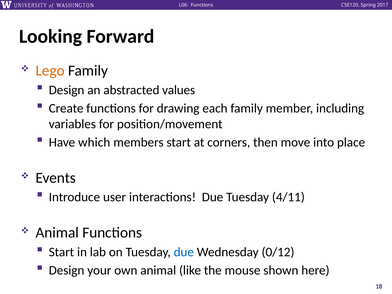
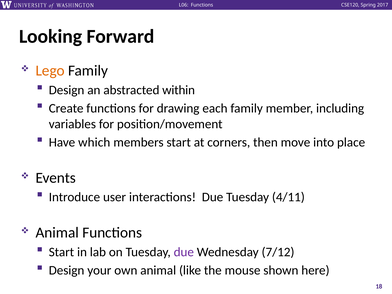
values: values -> within
due at (184, 252) colour: blue -> purple
0/12: 0/12 -> 7/12
